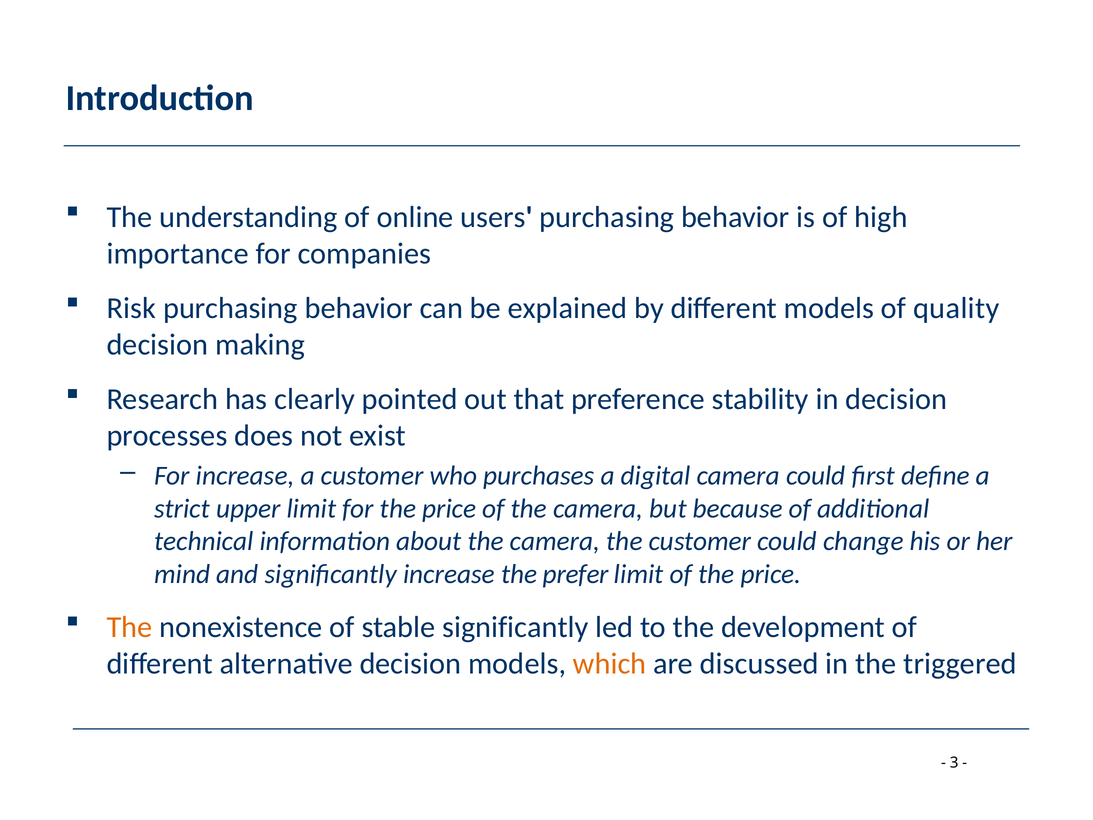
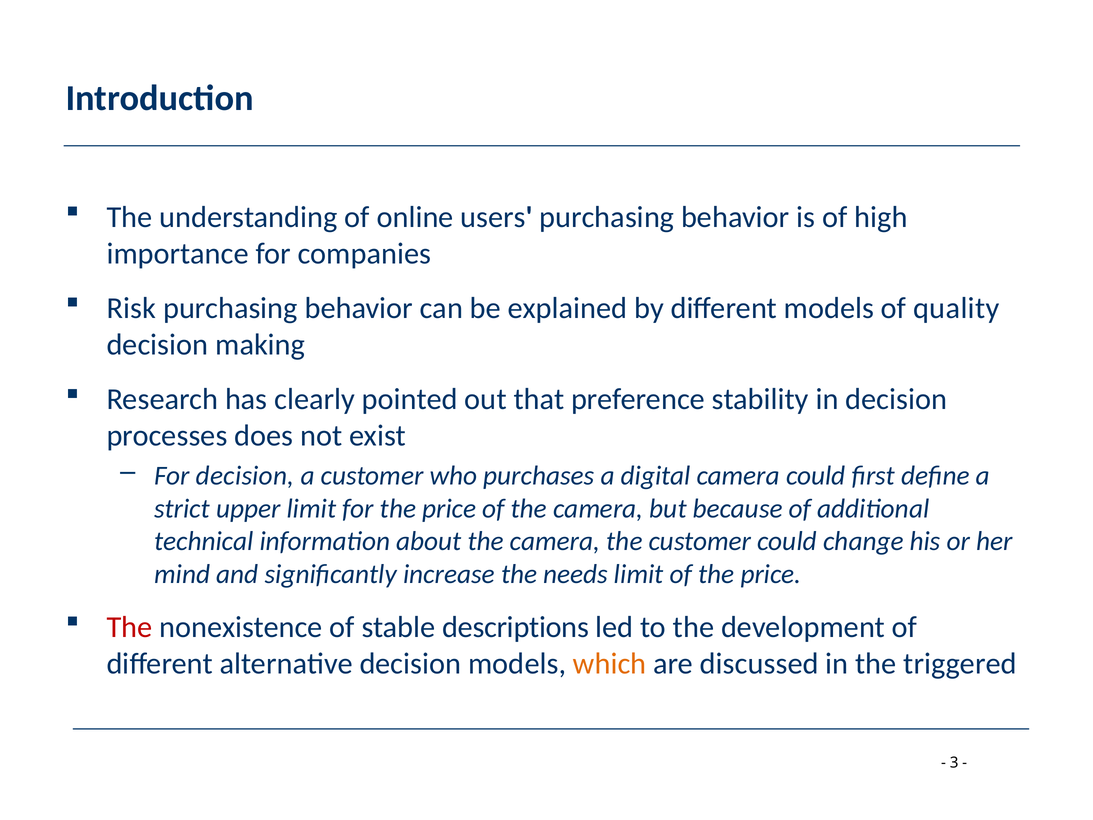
For increase: increase -> decision
prefer: prefer -> needs
The at (130, 627) colour: orange -> red
stable significantly: significantly -> descriptions
